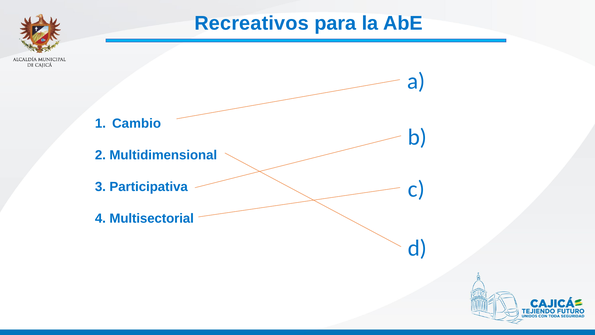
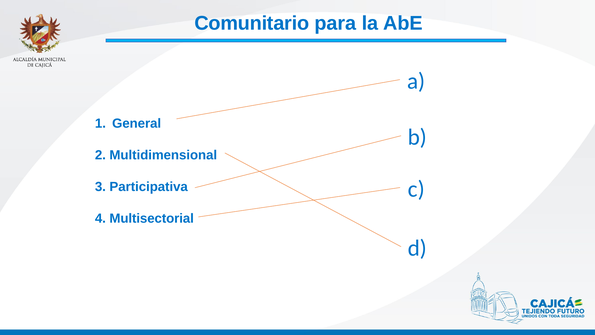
Recreativos: Recreativos -> Comunitario
Cambio: Cambio -> General
